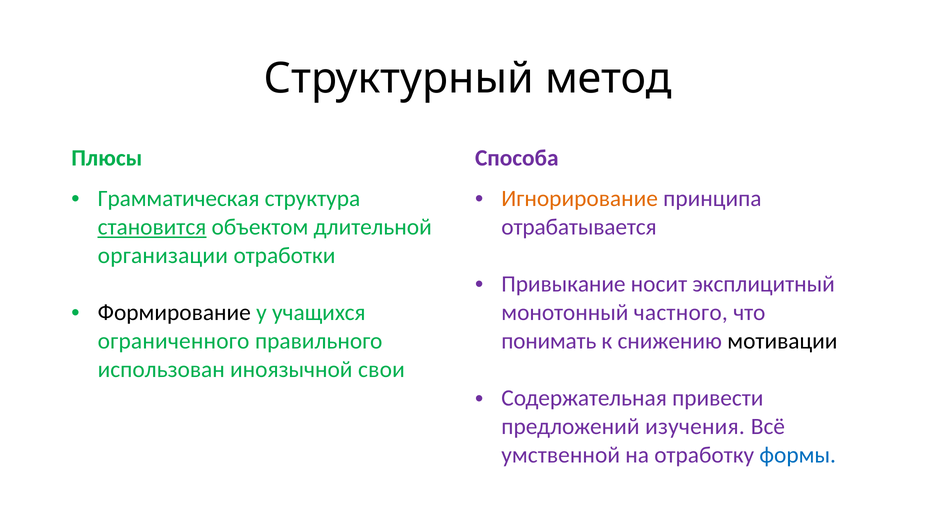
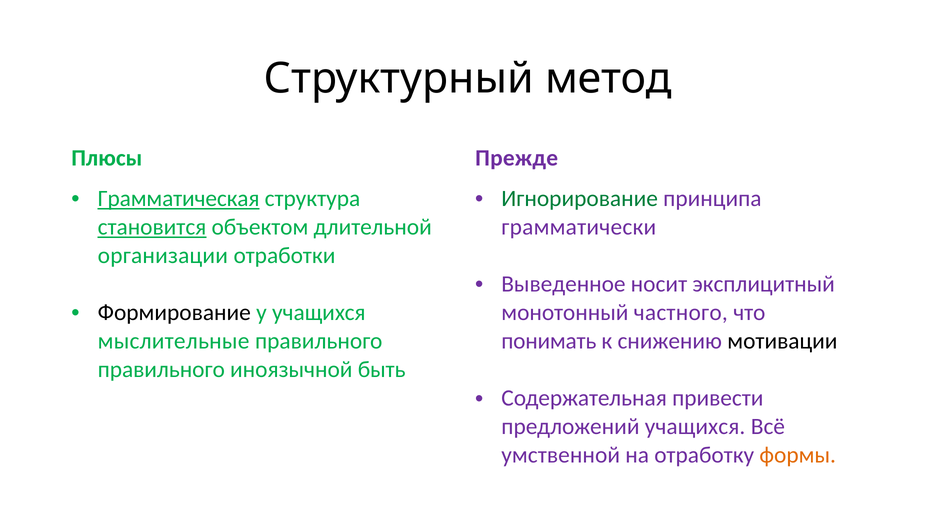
Способа: Способа -> Прежде
Грамматическая underline: none -> present
Игнорирование colour: orange -> green
отрабатывается: отрабатывается -> грамматически
Привыкание: Привыкание -> Выведенное
ограниченного: ограниченного -> мыслительные
использован at (161, 370): использован -> правильного
свои: свои -> быть
предложений изучения: изучения -> учащихся
формы colour: blue -> orange
